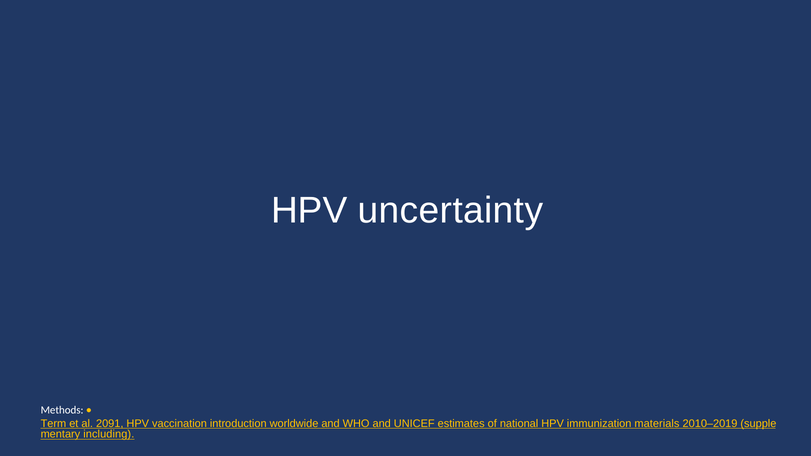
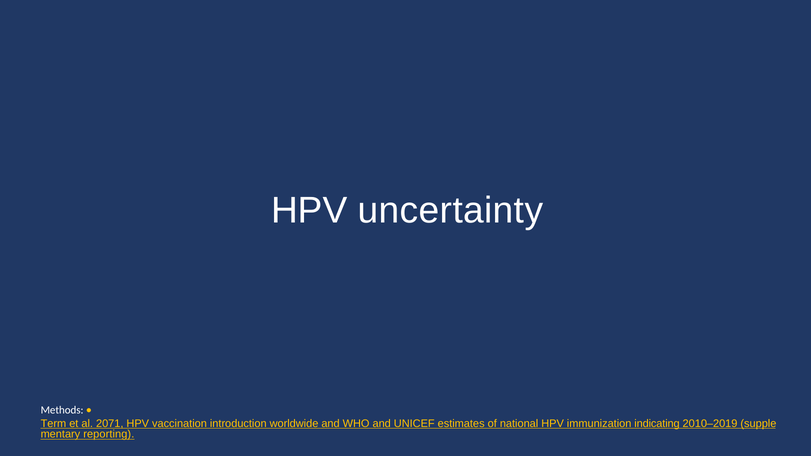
2091: 2091 -> 2071
materials: materials -> indicating
including: including -> reporting
